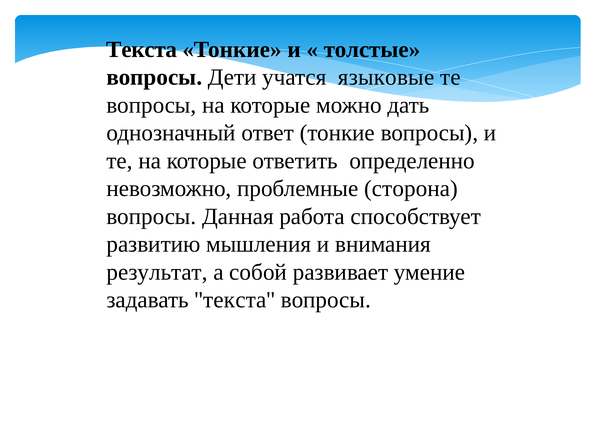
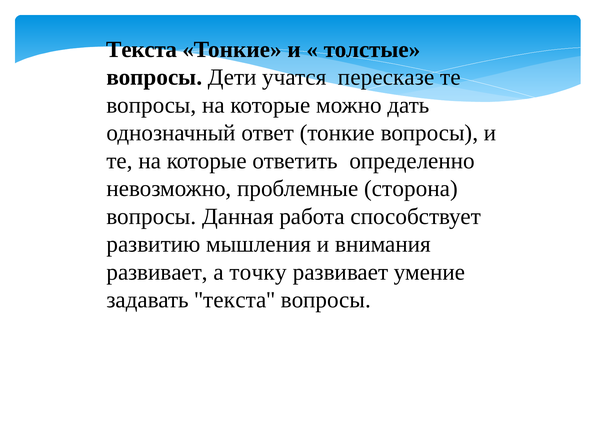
языковые: языковые -> пересказе
результат at (157, 272): результат -> развивает
собой: собой -> точку
